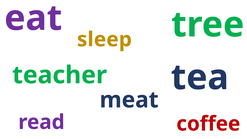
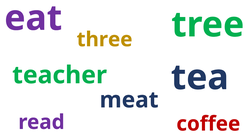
sleep: sleep -> three
